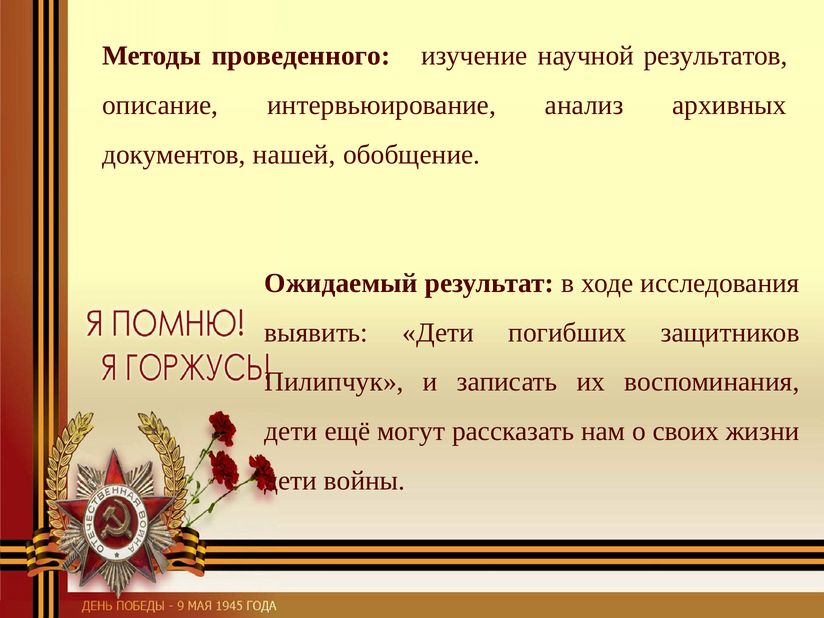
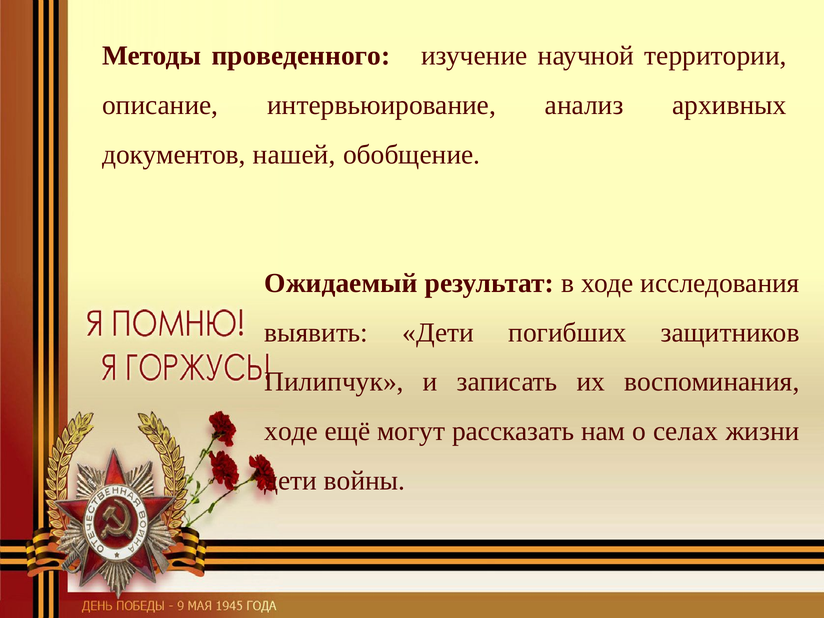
результатов: результатов -> территории
дети at (291, 431): дети -> ходе
своих: своих -> селах
